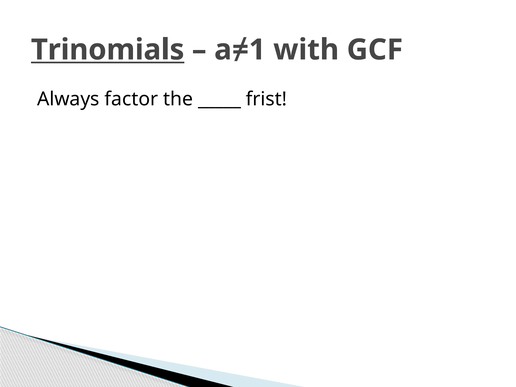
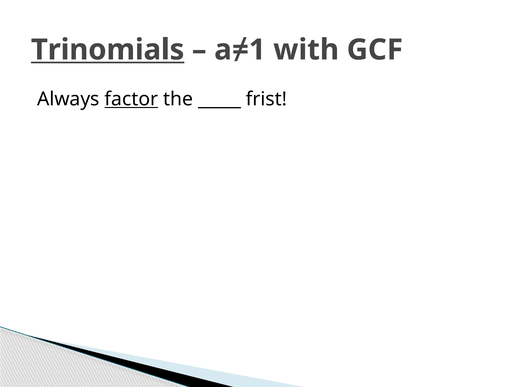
factor underline: none -> present
